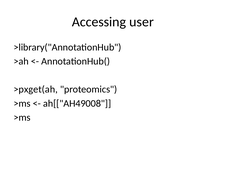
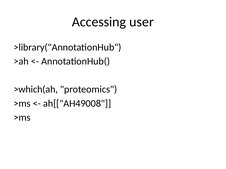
>pxget(ah: >pxget(ah -> >which(ah
